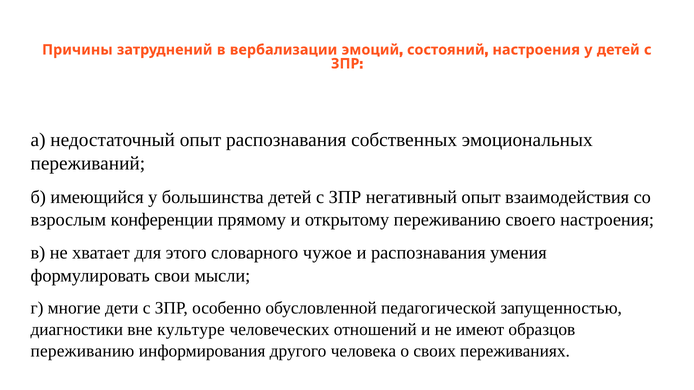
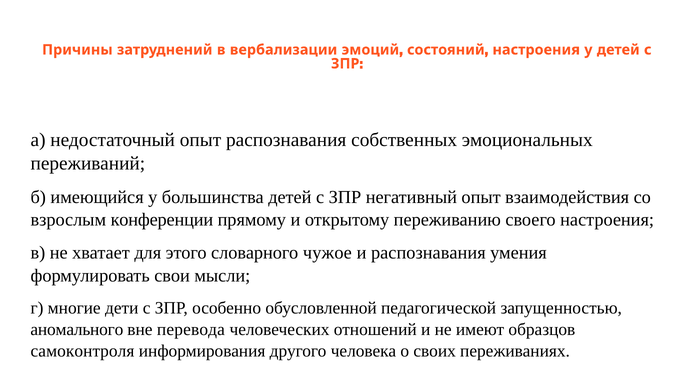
диагностики: диагностики -> аномального
культуре: культуре -> перевода
переживанию at (82, 351): переживанию -> самоконтроля
